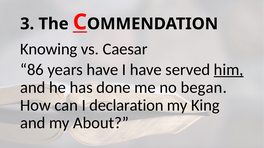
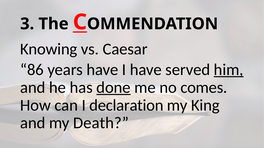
done underline: none -> present
began: began -> comes
About: About -> Death
